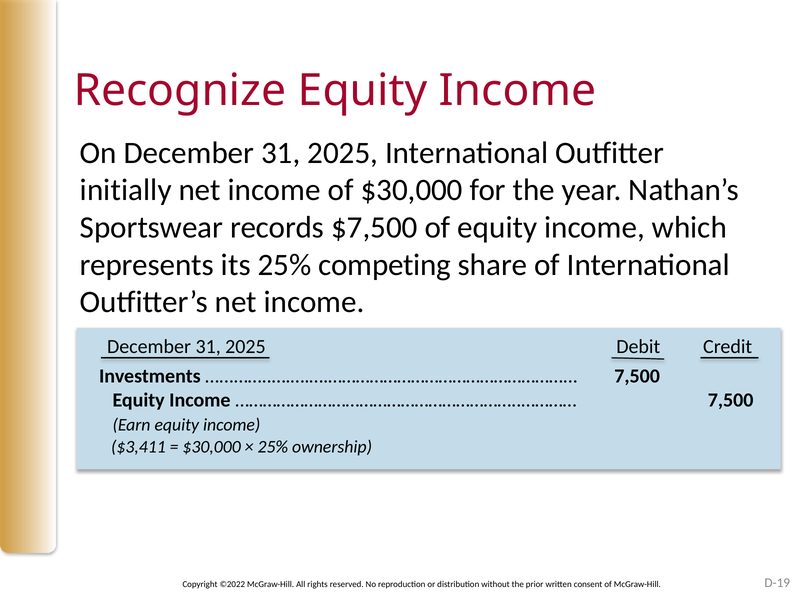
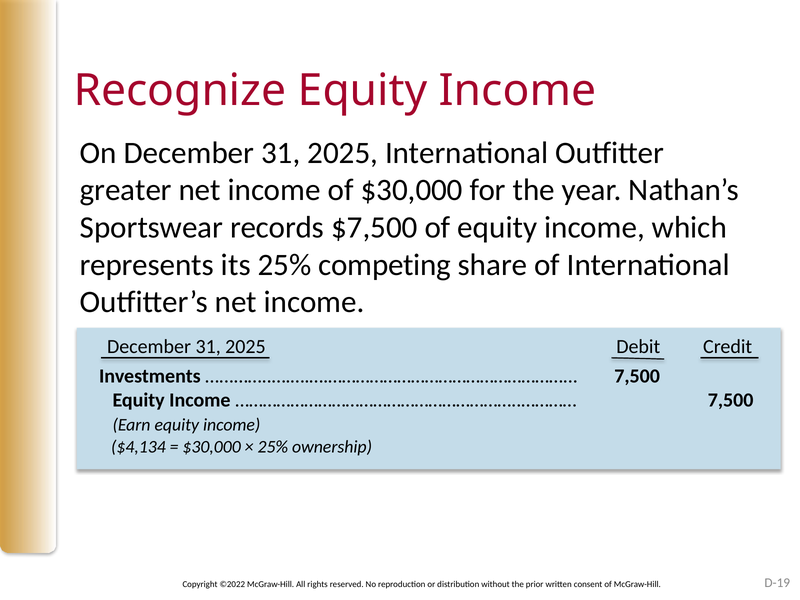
initially: initially -> greater
$3,411: $3,411 -> $4,134
